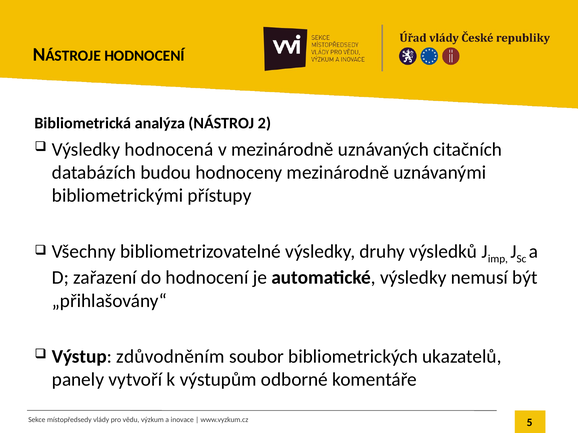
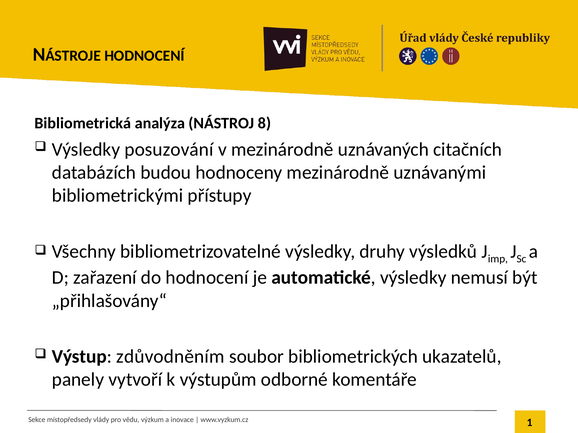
2: 2 -> 8
hodnocená: hodnocená -> posuzování
5: 5 -> 1
